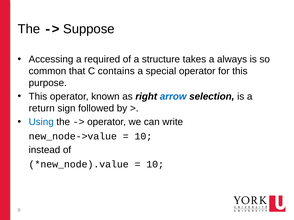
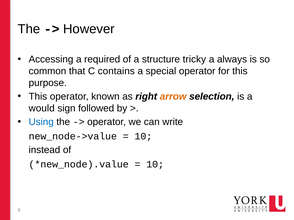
Suppose: Suppose -> However
takes: takes -> tricky
arrow colour: blue -> orange
return: return -> would
